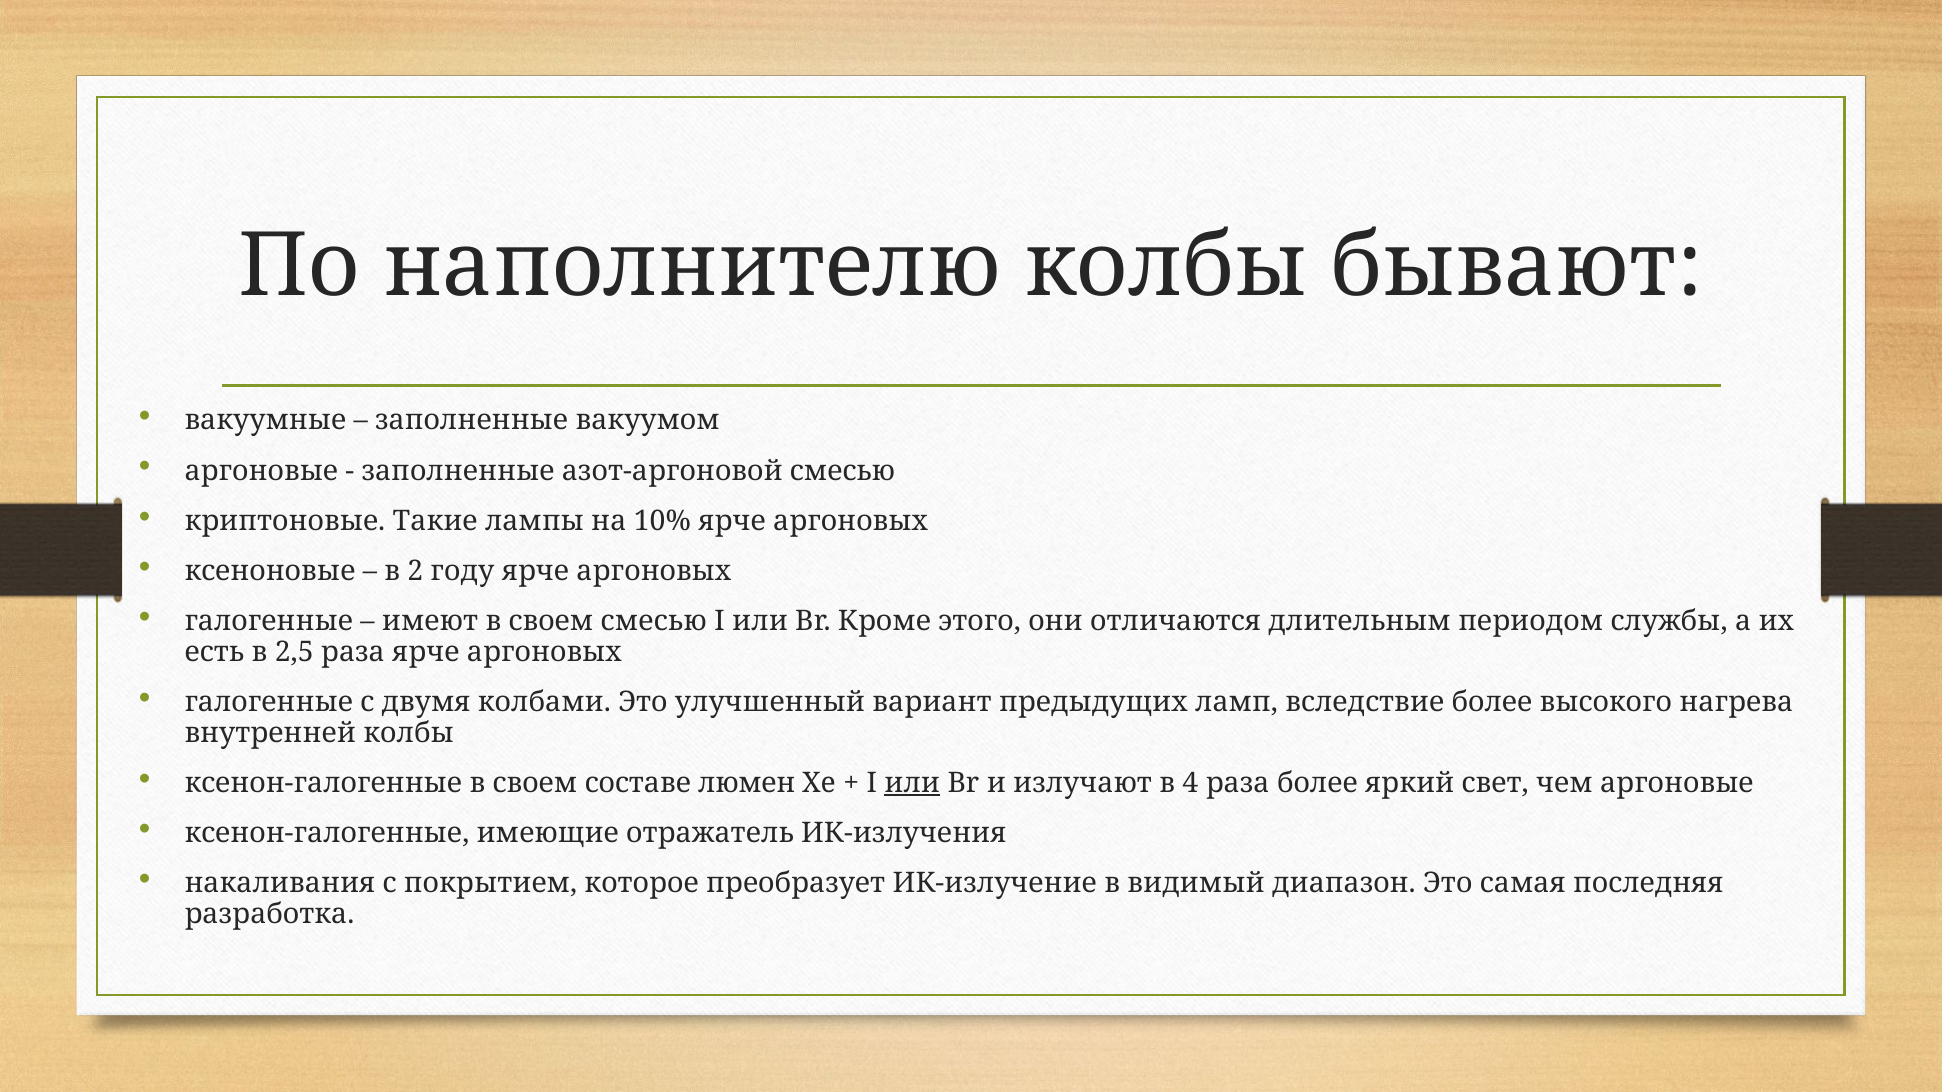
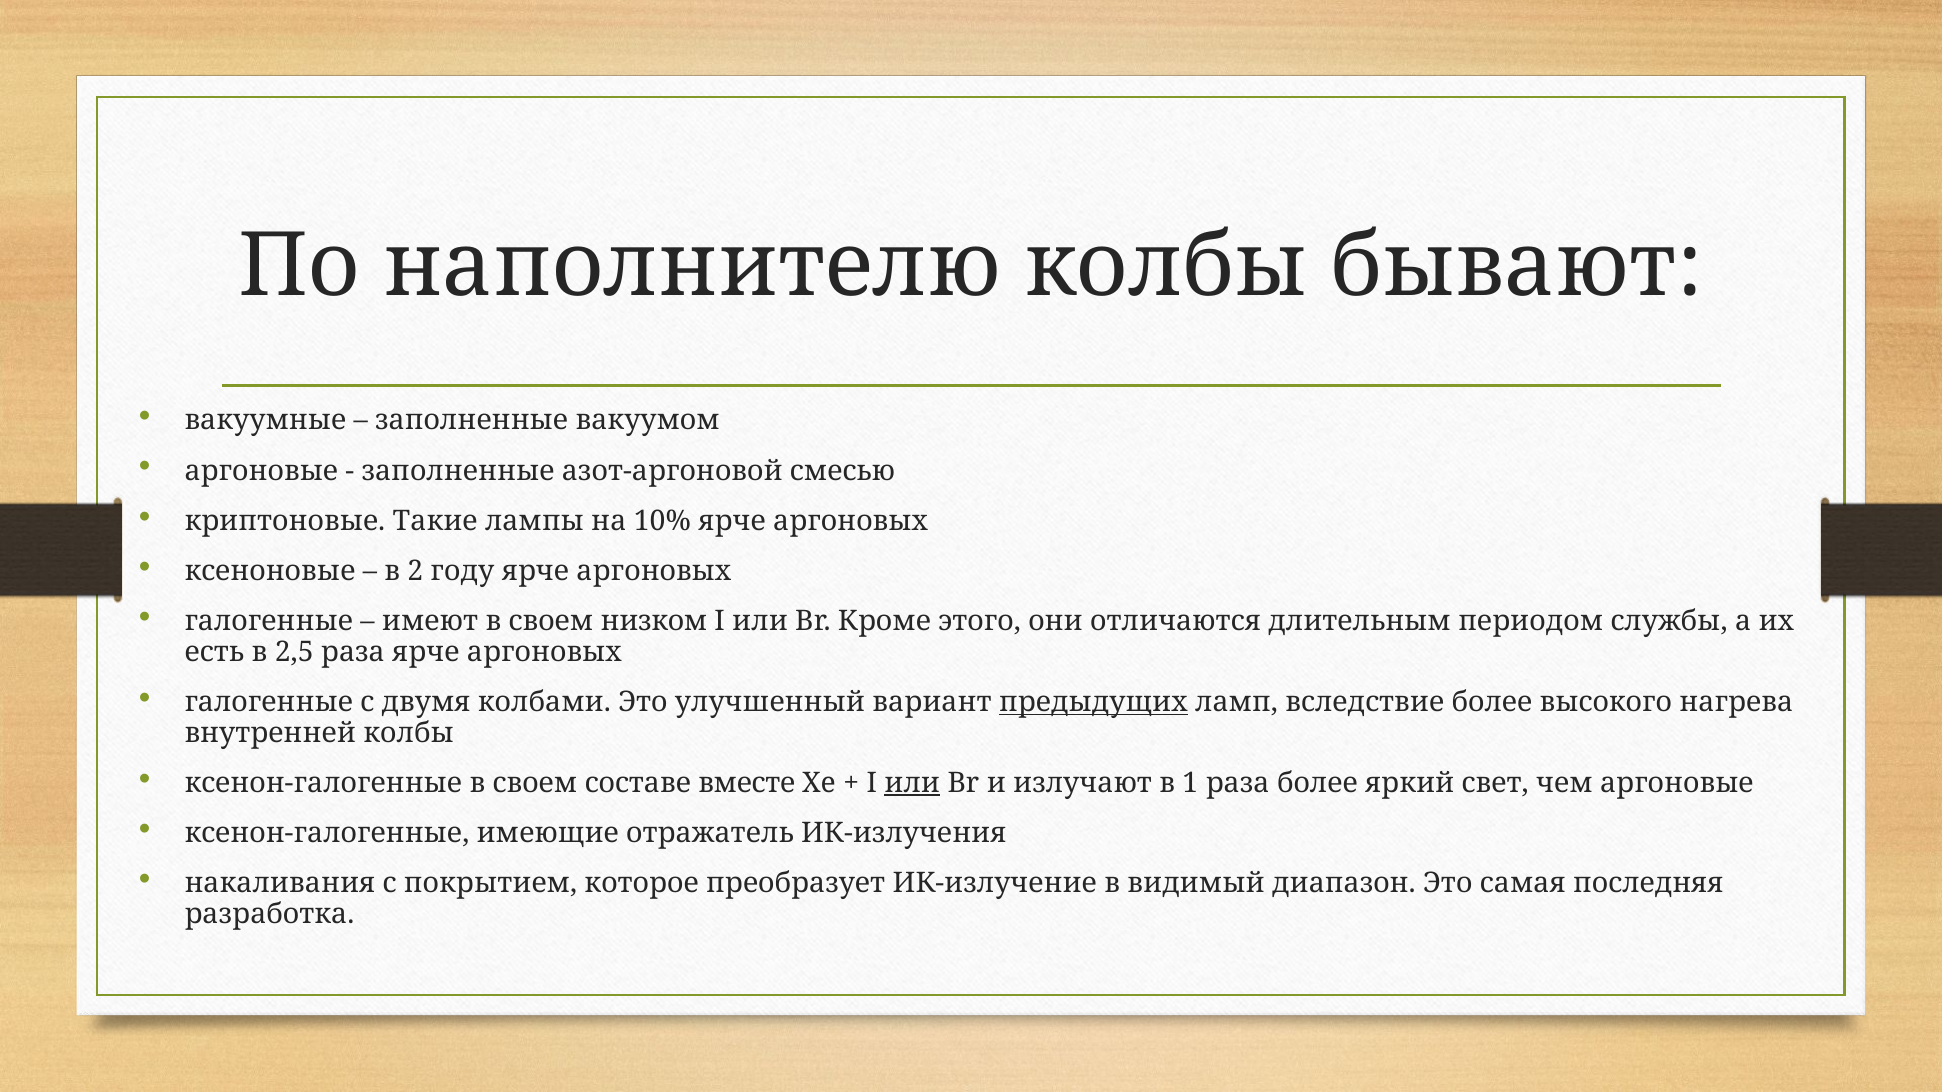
своем смесью: смесью -> низком
предыдущих underline: none -> present
люмен: люмен -> вместе
4: 4 -> 1
